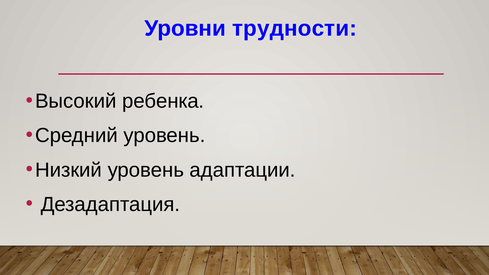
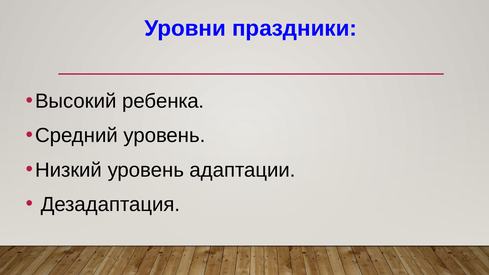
трудности: трудности -> праздники
